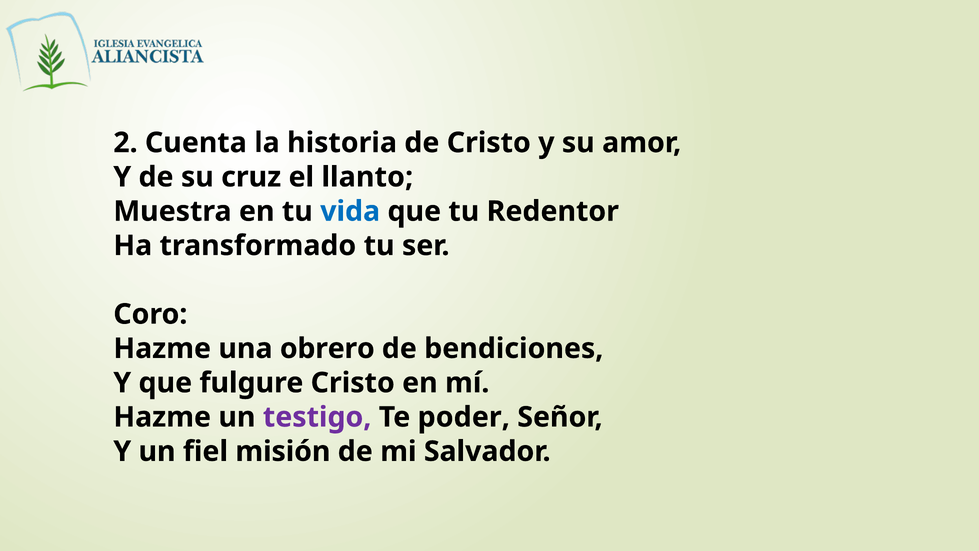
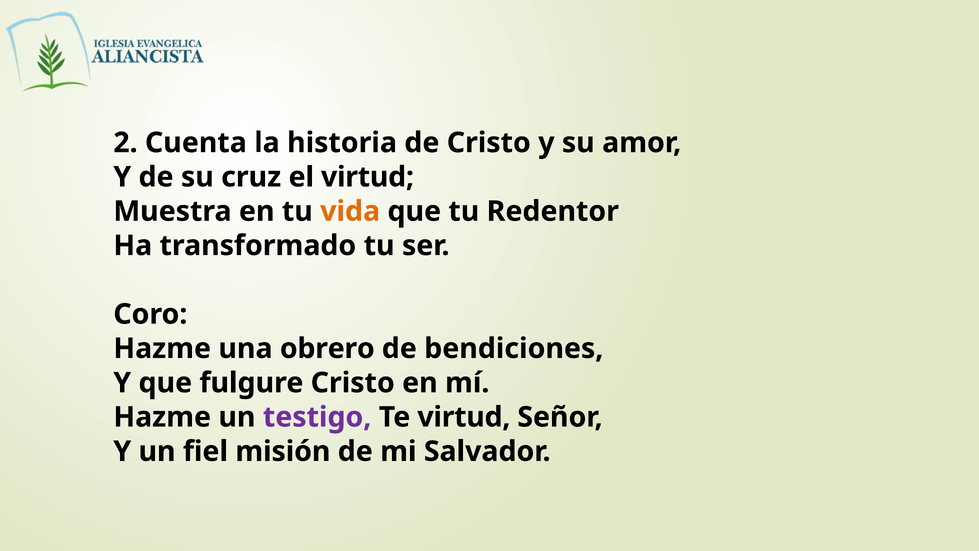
el llanto: llanto -> virtud
vida colour: blue -> orange
Te poder: poder -> virtud
